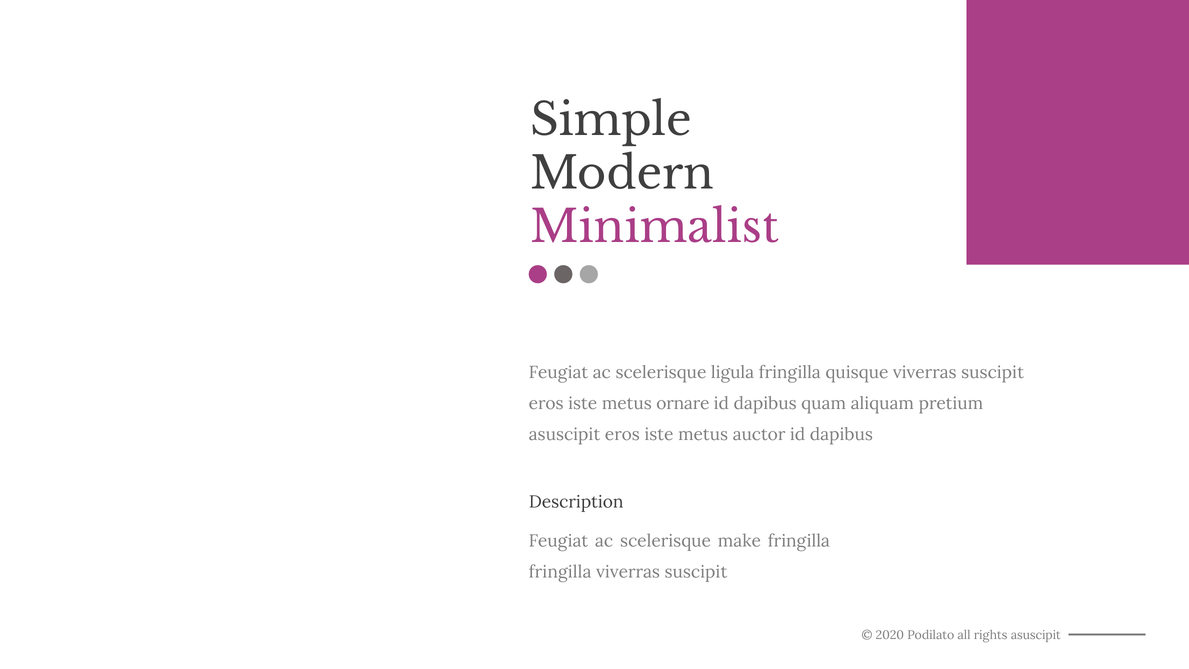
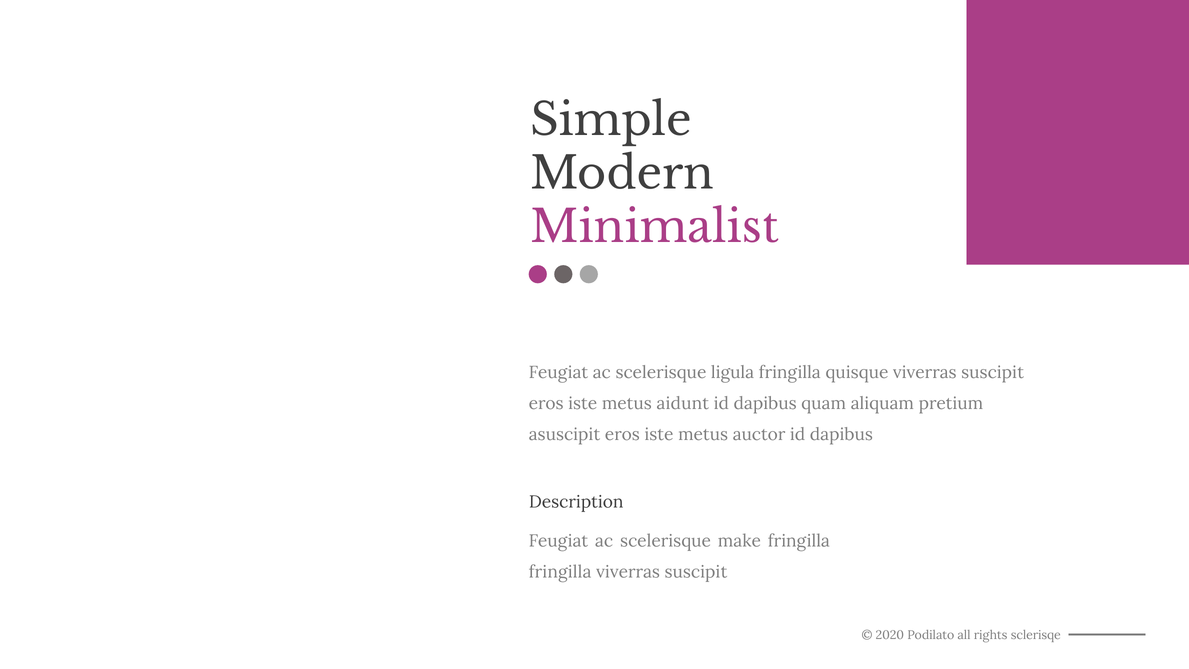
ornare: ornare -> aidunt
rights asuscipit: asuscipit -> sclerisqe
